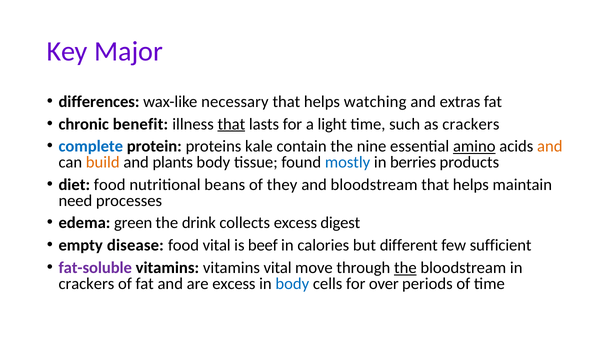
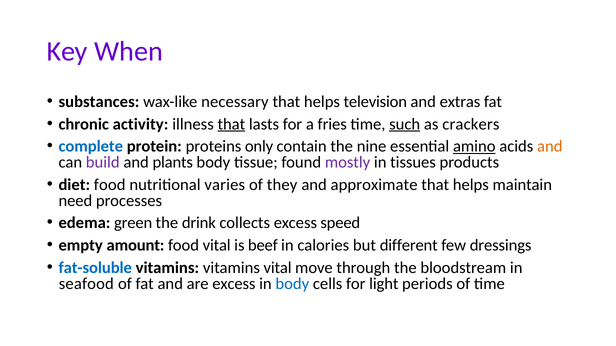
Major: Major -> When
differences: differences -> substances
watching: watching -> television
benefit: benefit -> activity
light: light -> fries
such underline: none -> present
kale: kale -> only
build colour: orange -> purple
mostly colour: blue -> purple
berries: berries -> tissues
beans: beans -> varies
and bloodstream: bloodstream -> approximate
digest: digest -> speed
disease: disease -> amount
sufficient: sufficient -> dressings
fat-soluble colour: purple -> blue
the at (405, 268) underline: present -> none
crackers at (86, 284): crackers -> seafood
over: over -> light
